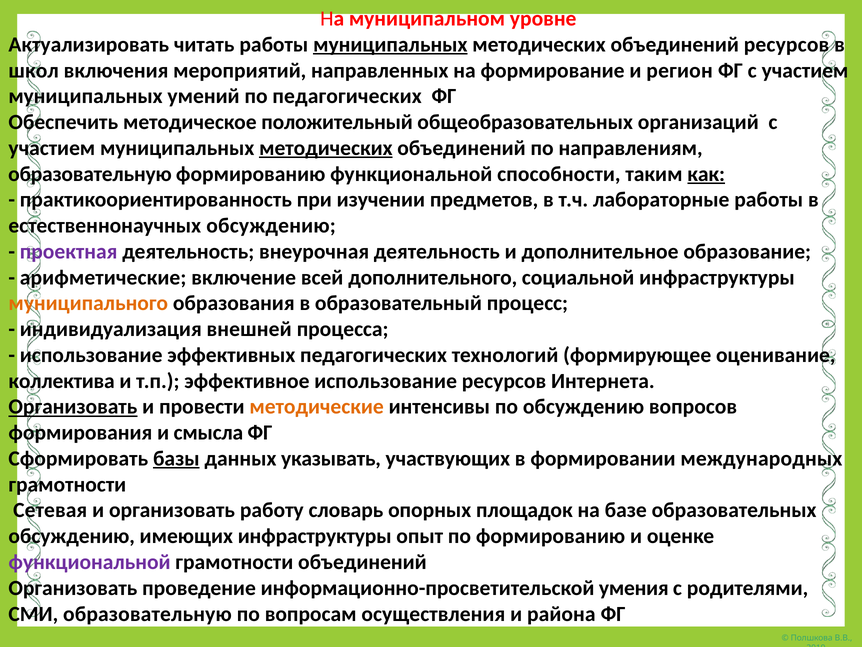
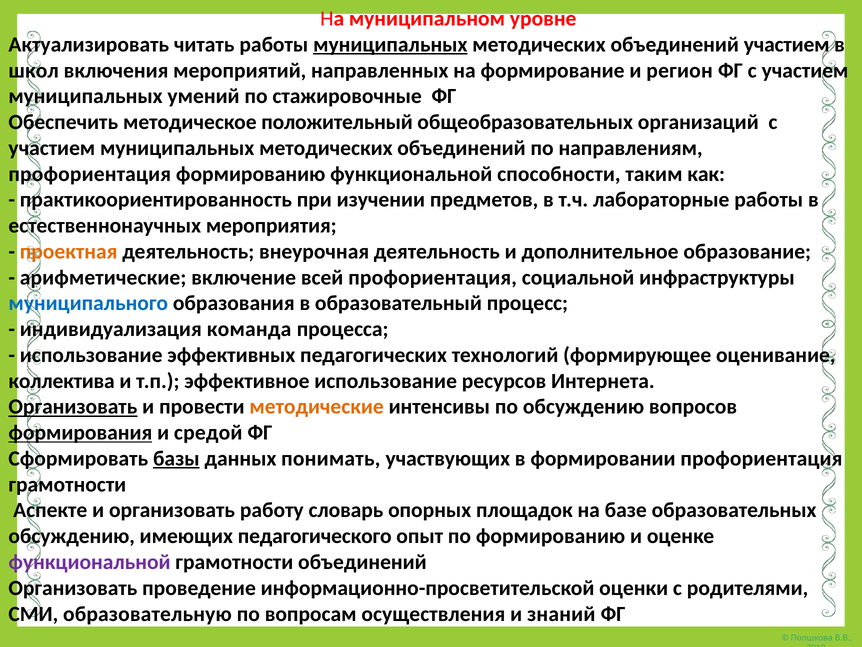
объединений ресурсов: ресурсов -> участием
по педагогических: педагогических -> стажировочные
методических at (326, 148) underline: present -> none
образовательную at (90, 174): образовательную -> профориентация
как underline: present -> none
естественнонаучных обсуждению: обсуждению -> мероприятия
проектная colour: purple -> orange
всей дополнительного: дополнительного -> профориентация
муниципального colour: orange -> blue
внешней: внешней -> команда
формирования underline: none -> present
смысла: смысла -> средой
указывать: указывать -> понимать
формировании международных: международных -> профориентация
Сетевая: Сетевая -> Аспекте
имеющих инфраструктуры: инфраструктуры -> педагогического
умения: умения -> оценки
района: района -> знаний
